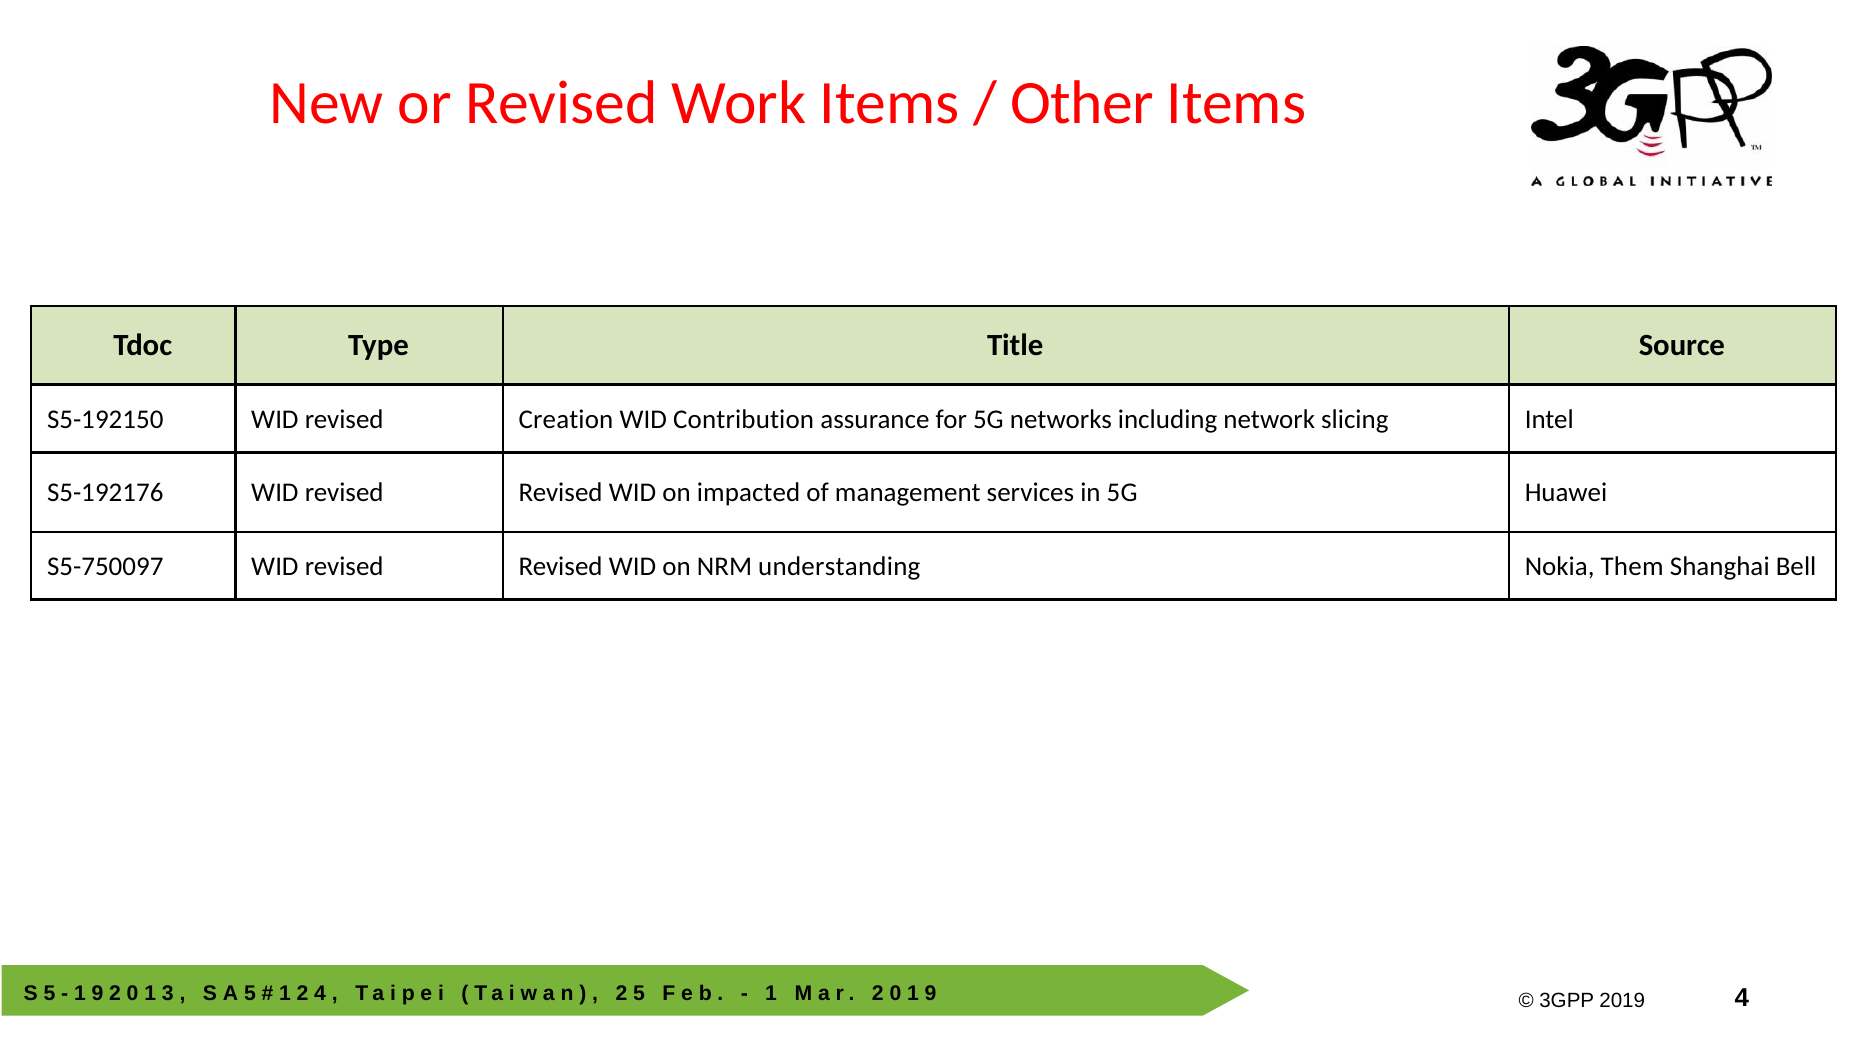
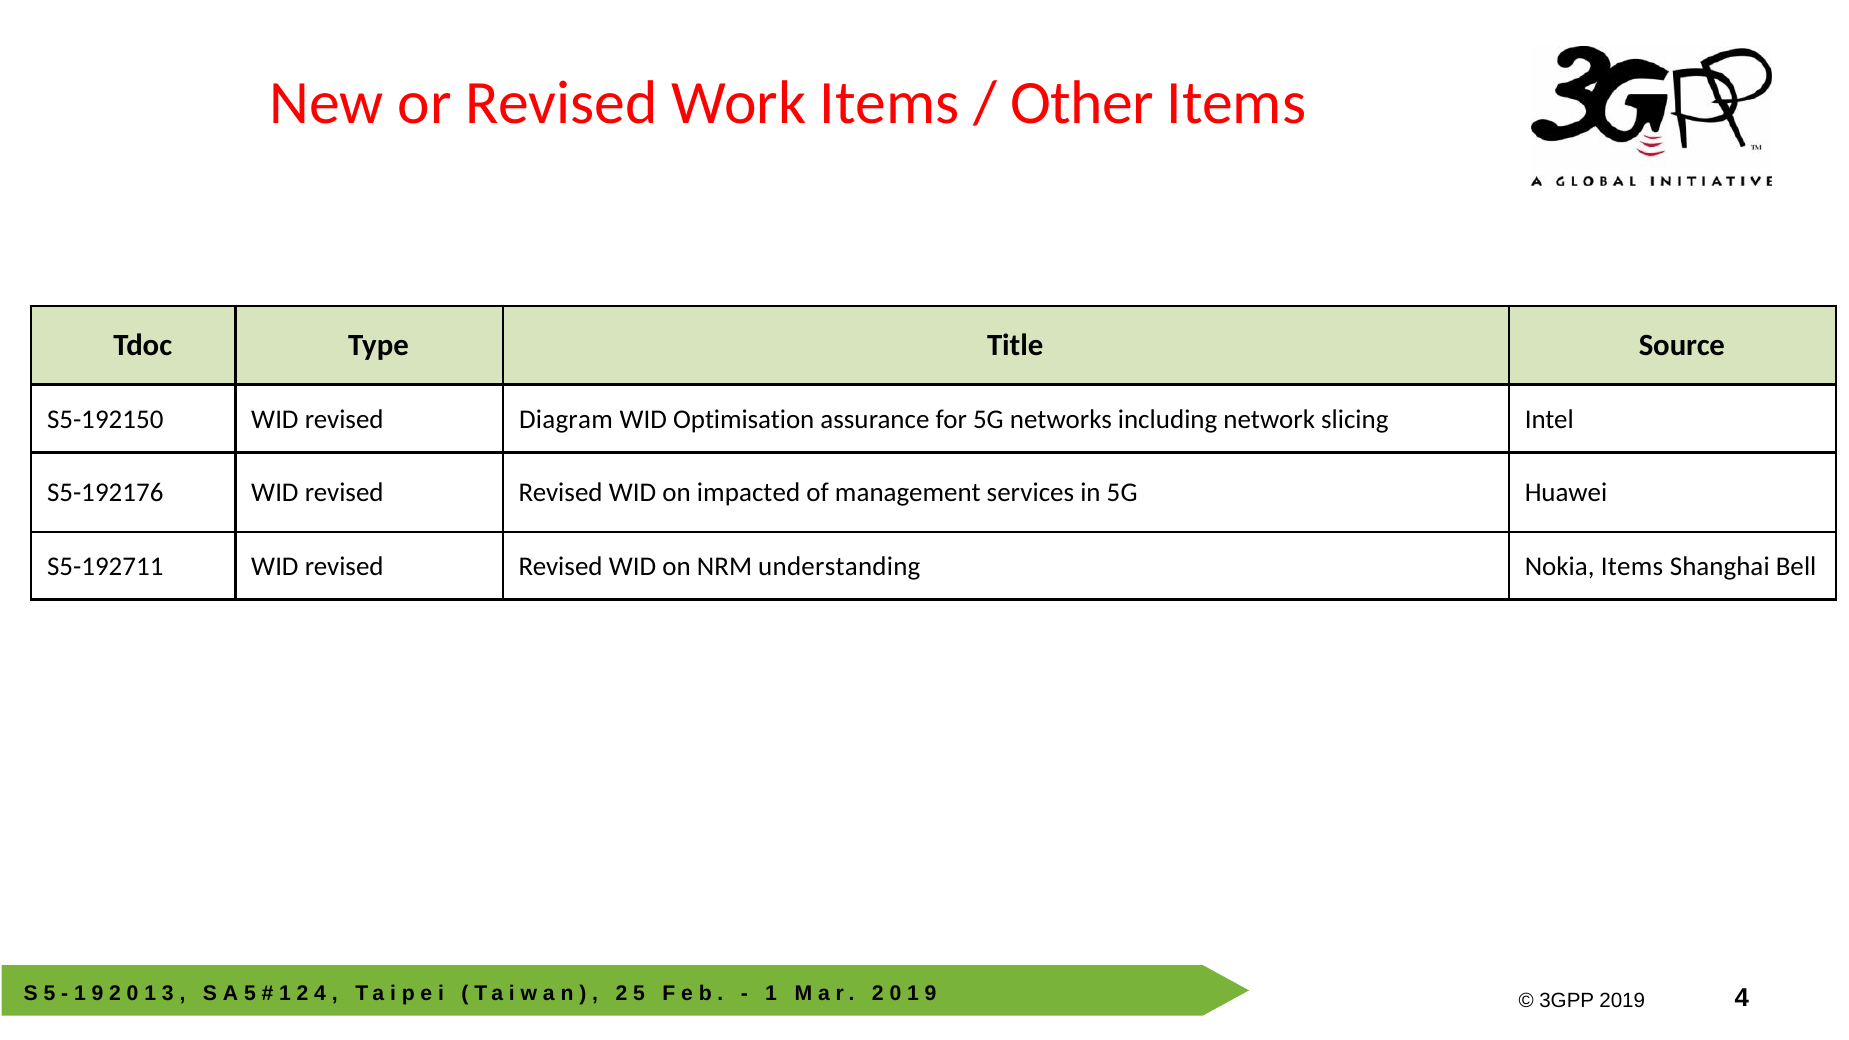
Creation: Creation -> Diagram
Contribution: Contribution -> Optimisation
S5-750097: S5-750097 -> S5-192711
Nokia Them: Them -> Items
